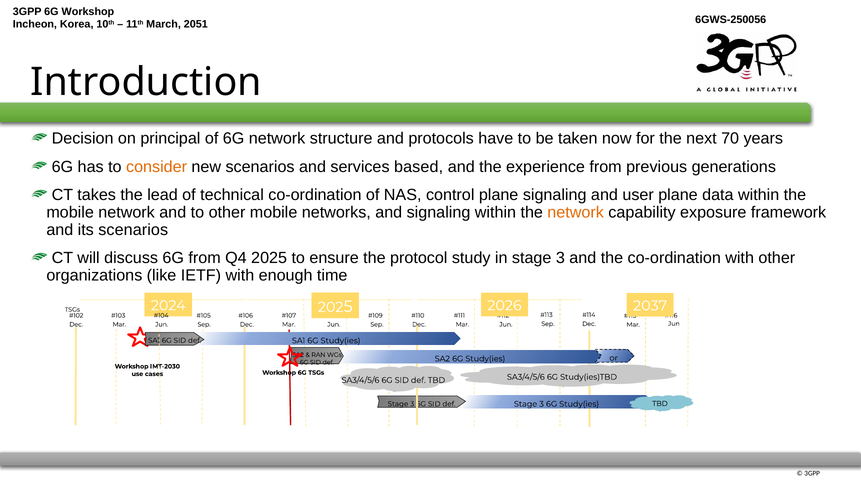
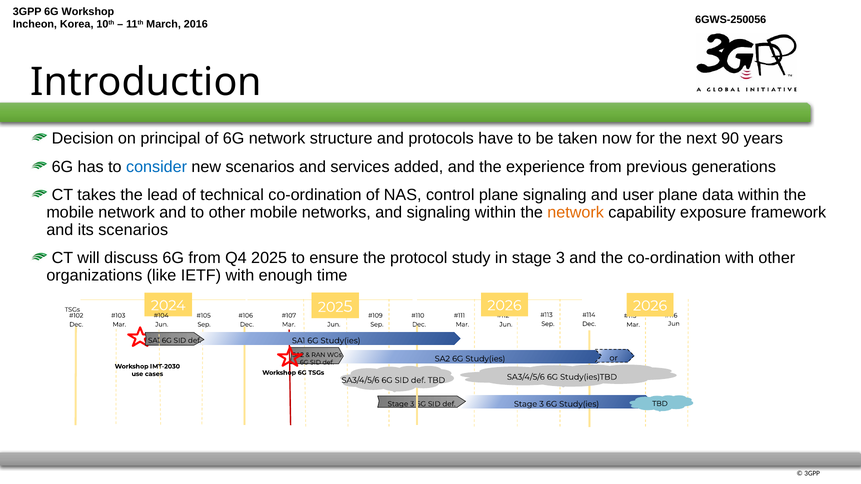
2051: 2051 -> 2016
70: 70 -> 90
consider colour: orange -> blue
based: based -> added
2037 at (650, 306): 2037 -> 2026
